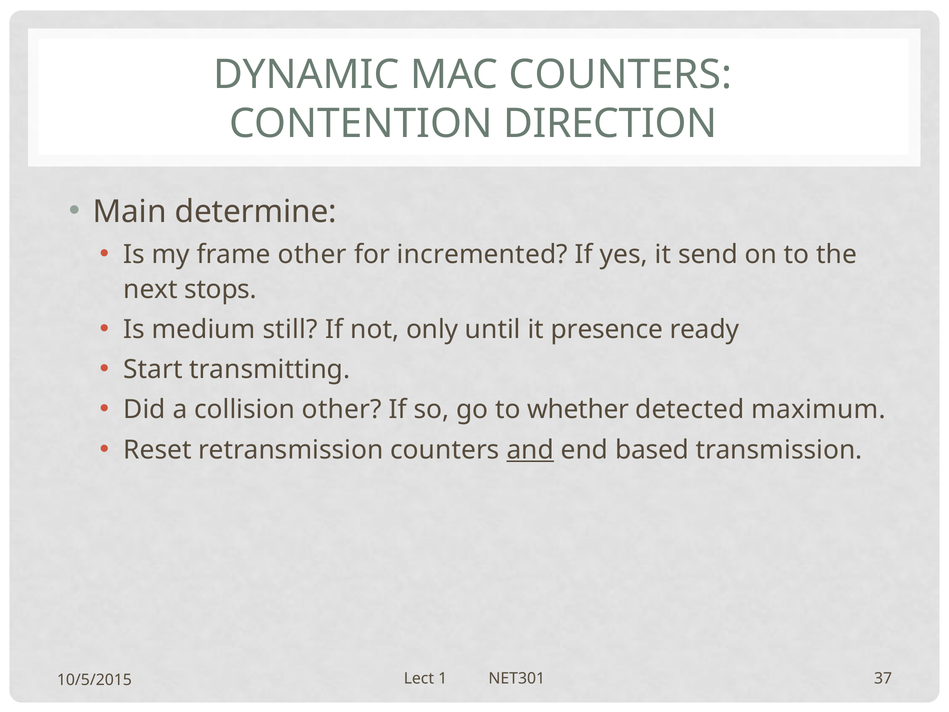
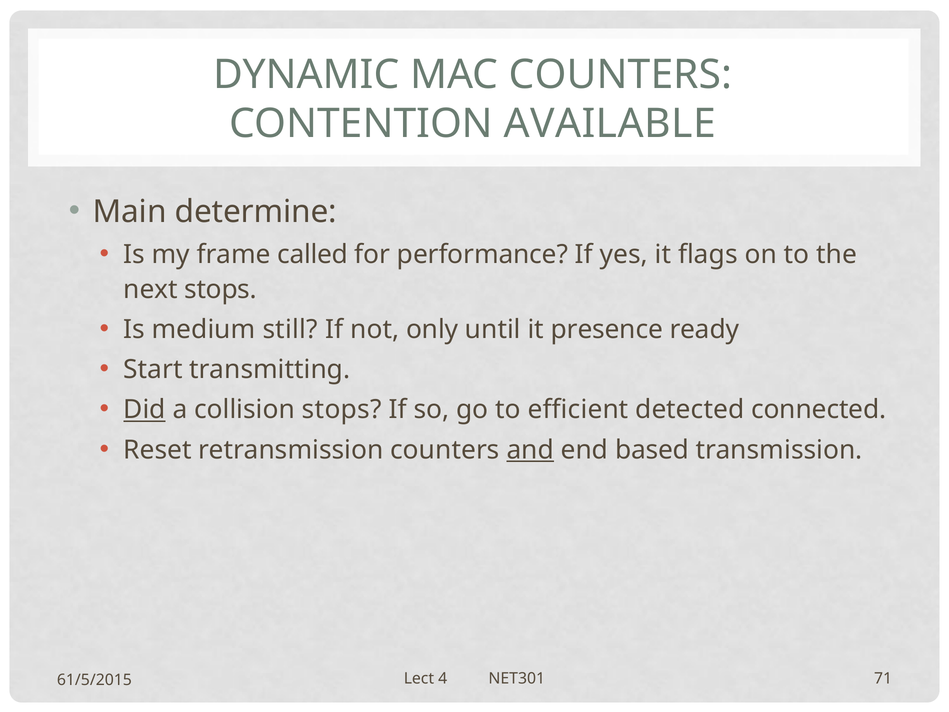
DIRECTION: DIRECTION -> AVAILABLE
frame other: other -> called
incremented: incremented -> performance
send: send -> flags
Did underline: none -> present
collision other: other -> stops
whether: whether -> efficient
maximum: maximum -> connected
1: 1 -> 4
37: 37 -> 71
10/5/2015: 10/5/2015 -> 61/5/2015
